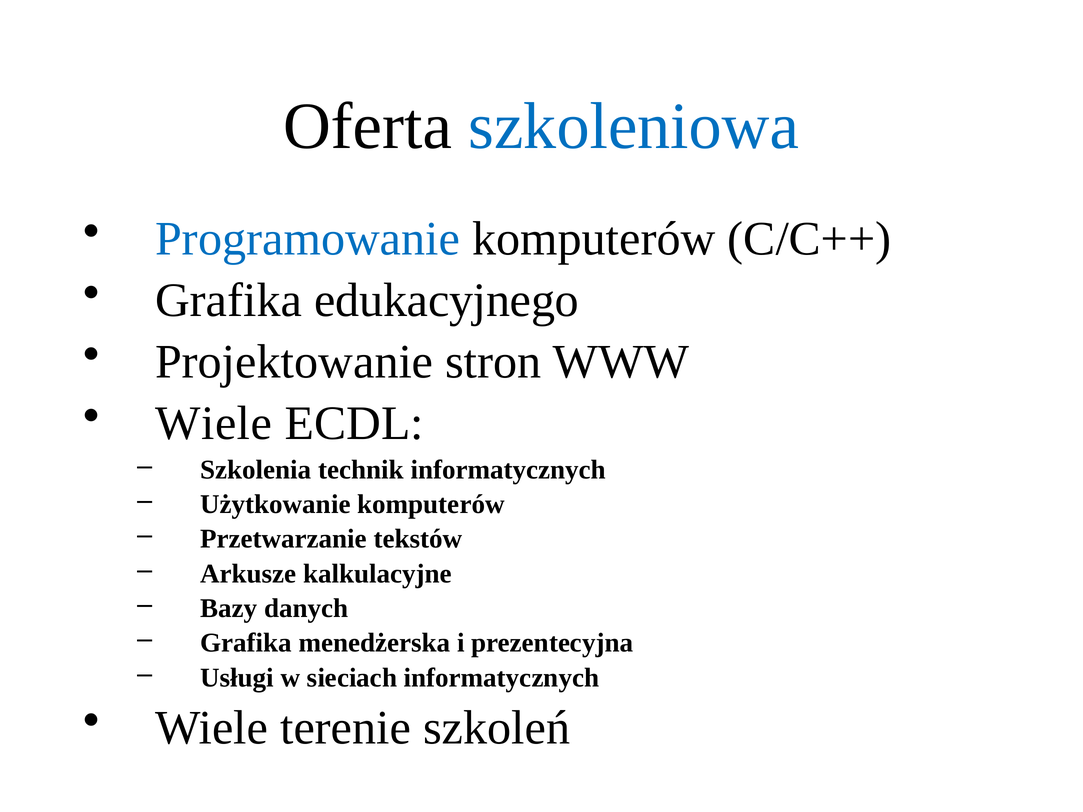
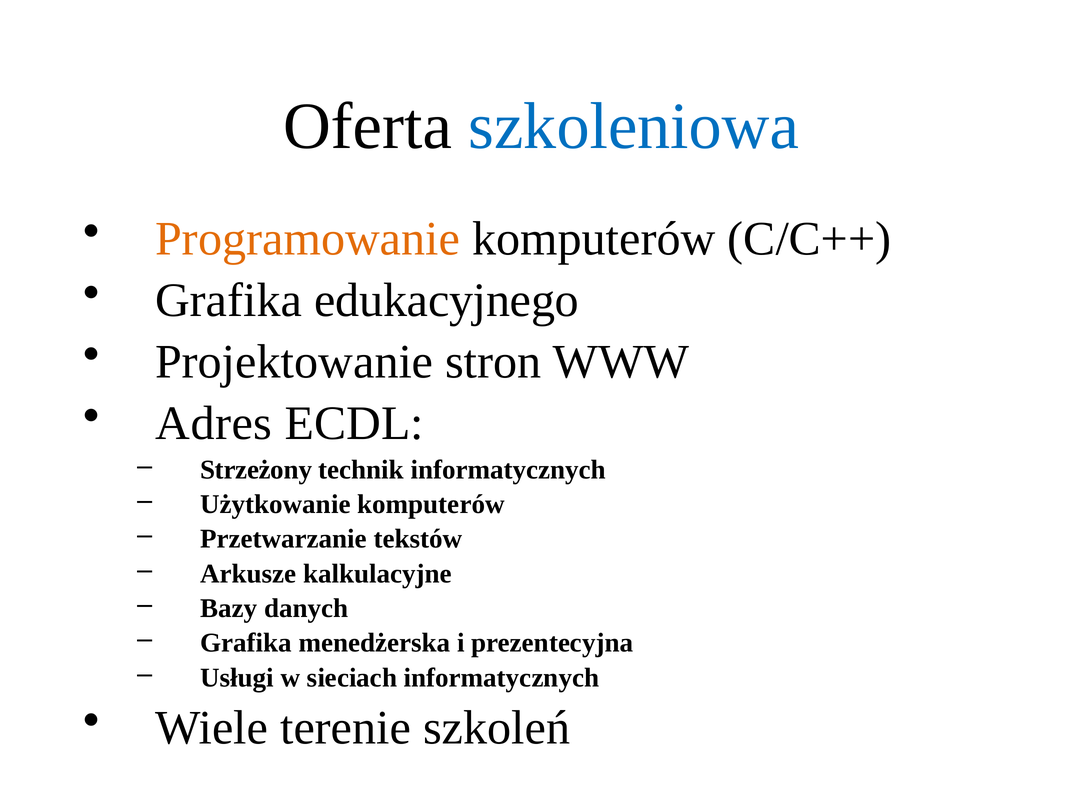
Programowanie colour: blue -> orange
Wiele at (214, 424): Wiele -> Adres
Szkolenia: Szkolenia -> Strzeżony
